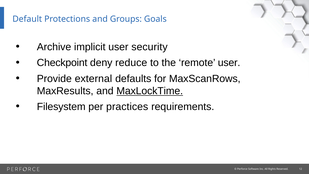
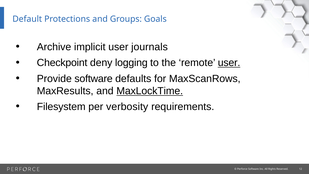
security: security -> journals
reduce: reduce -> logging
user at (229, 63) underline: none -> present
Provide external: external -> software
practices: practices -> verbosity
